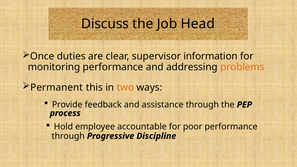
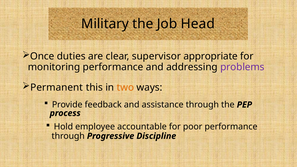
Discuss: Discuss -> Military
information: information -> appropriate
problems colour: orange -> purple
